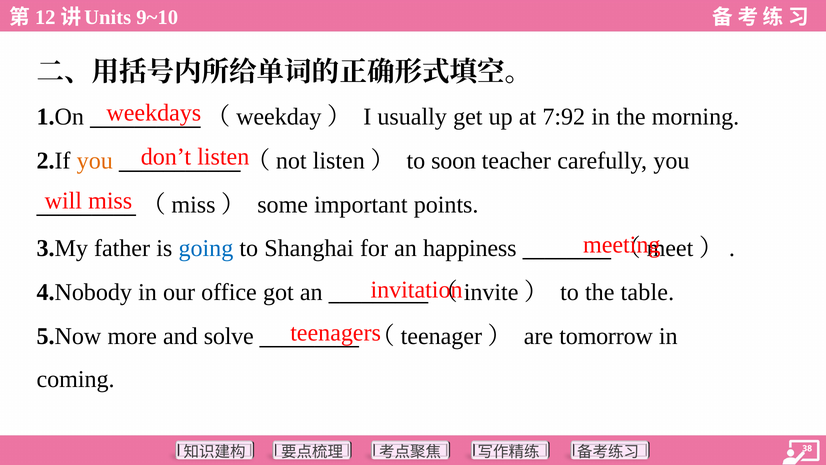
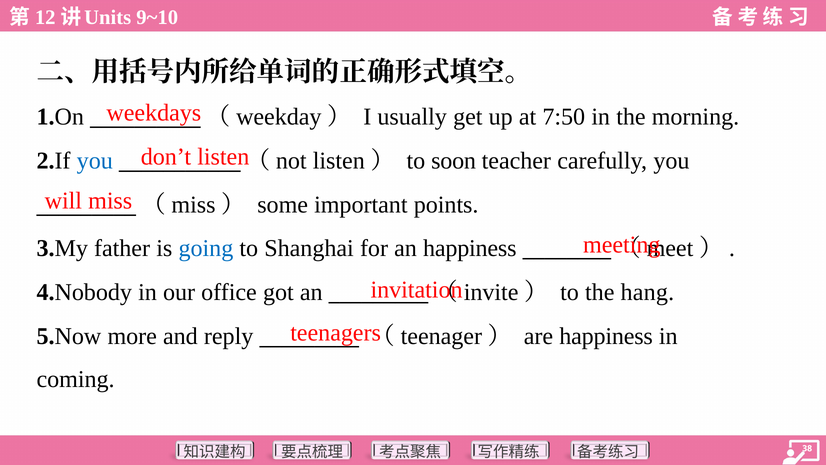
7:92: 7:92 -> 7:50
you at (95, 161) colour: orange -> blue
table: table -> hang
solve: solve -> reply
are tomorrow: tomorrow -> happiness
